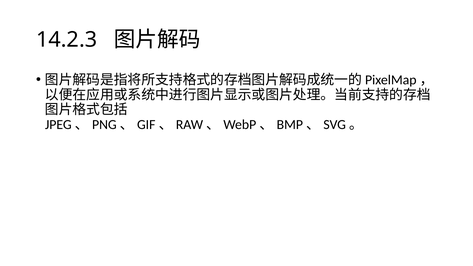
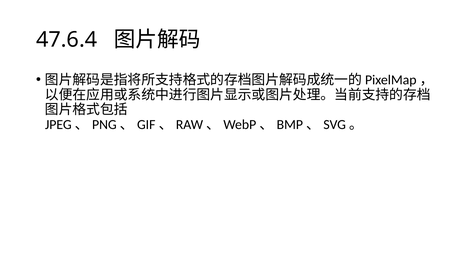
14.2.3: 14.2.3 -> 47.6.4
